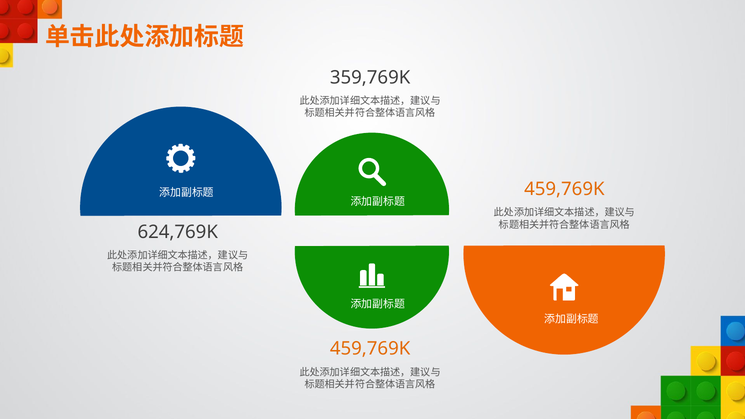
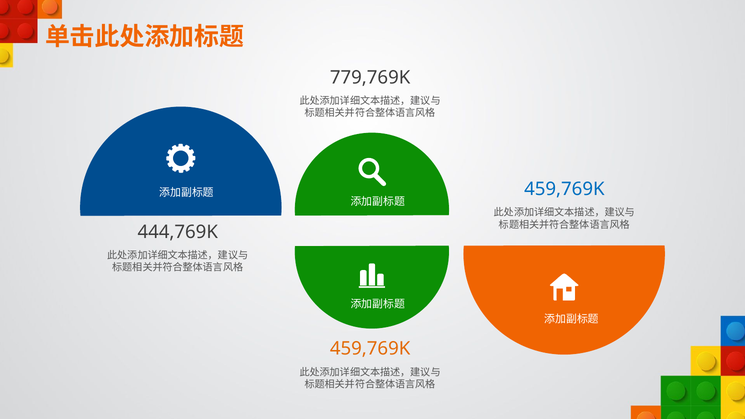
359,769K: 359,769K -> 779,769K
459,769K at (564, 189) colour: orange -> blue
624,769K: 624,769K -> 444,769K
